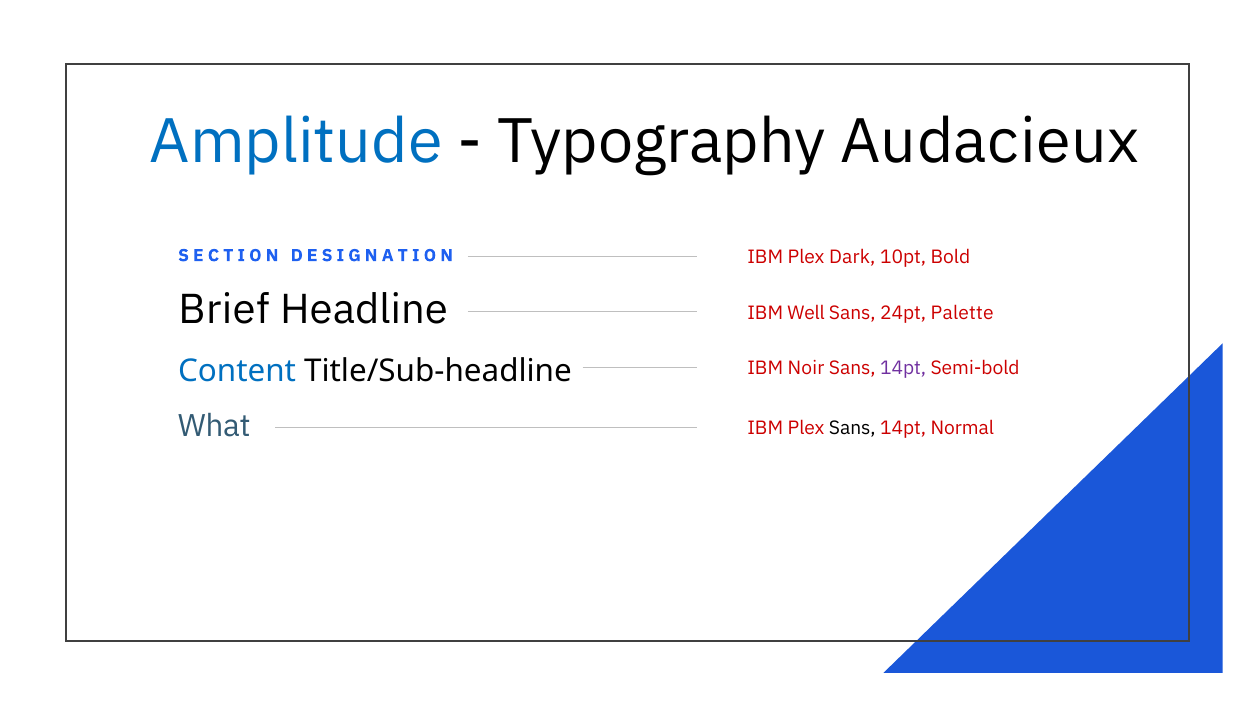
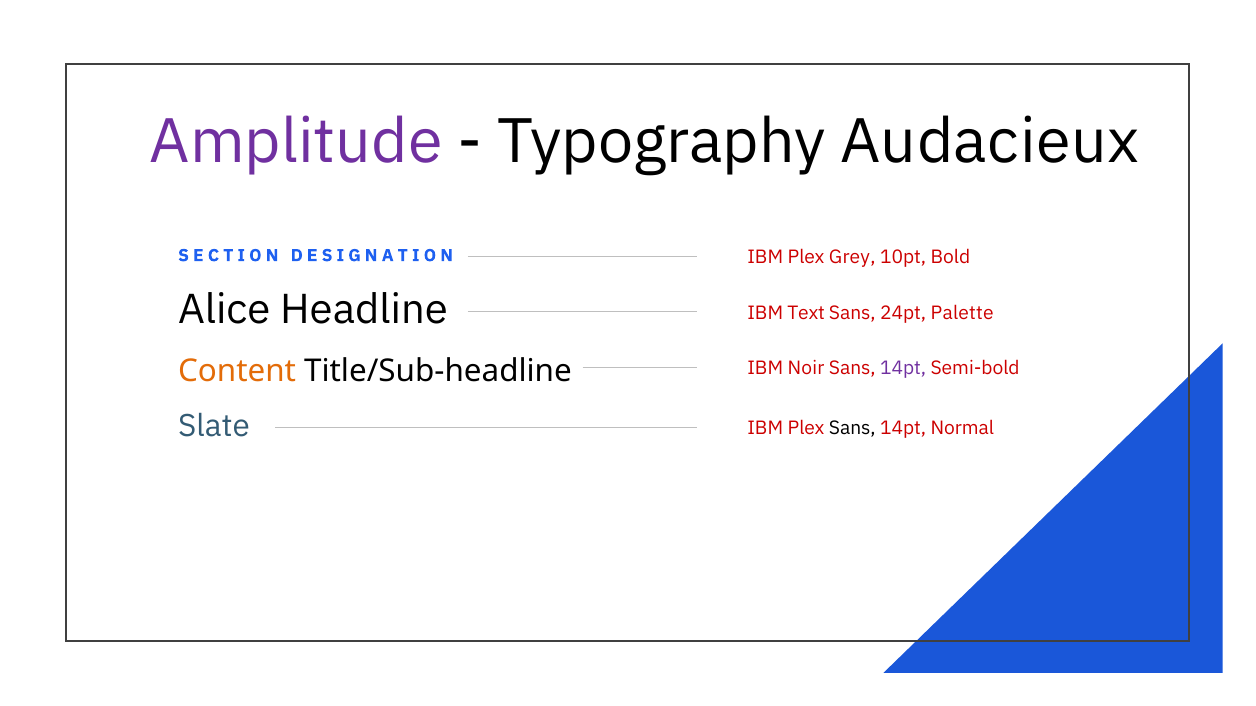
Amplitude colour: blue -> purple
Dark: Dark -> Grey
Brief: Brief -> Alice
Well: Well -> Text
Content colour: blue -> orange
What: What -> Slate
